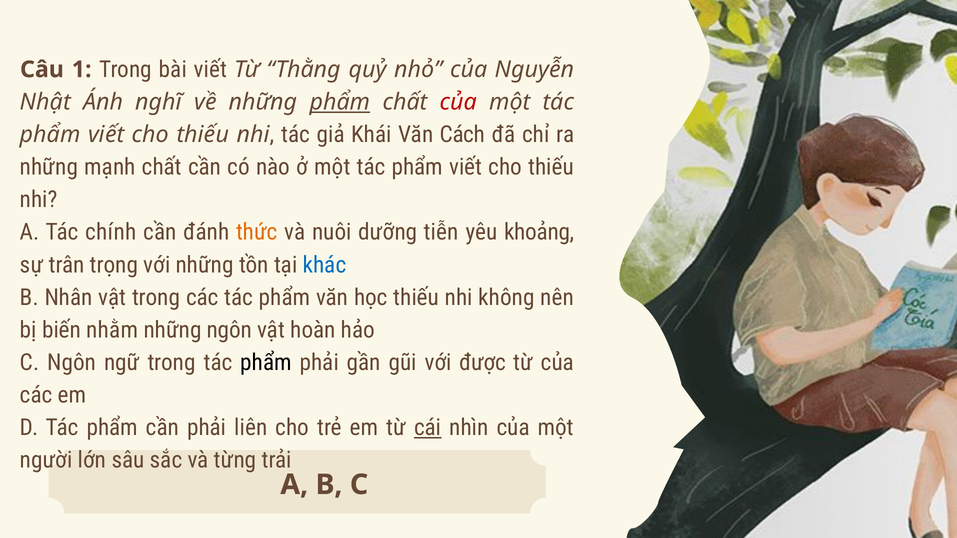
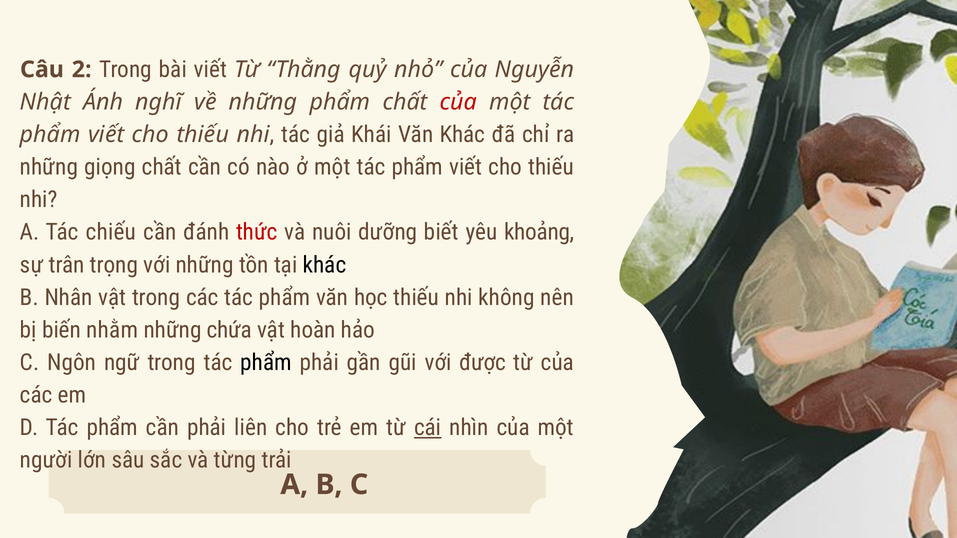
1: 1 -> 2
phẩm at (340, 102) underline: present -> none
Văn Cách: Cách -> Khác
mạnh: mạnh -> giọng
chính: chính -> chiếu
thức colour: orange -> red
tiễn: tiễn -> biết
khác at (324, 265) colour: blue -> black
những ngôn: ngôn -> chứa
